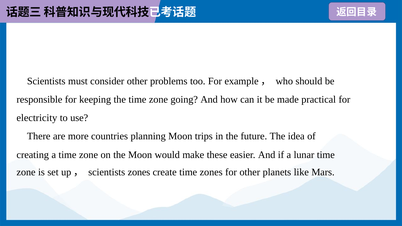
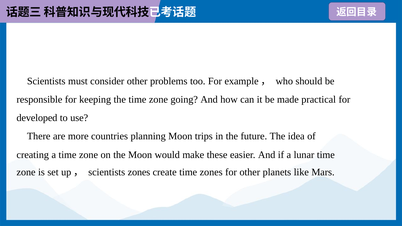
electricity: electricity -> developed
